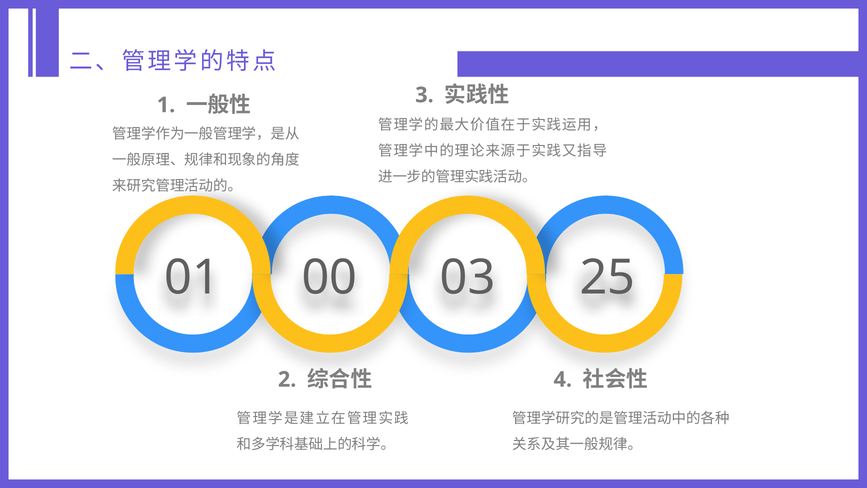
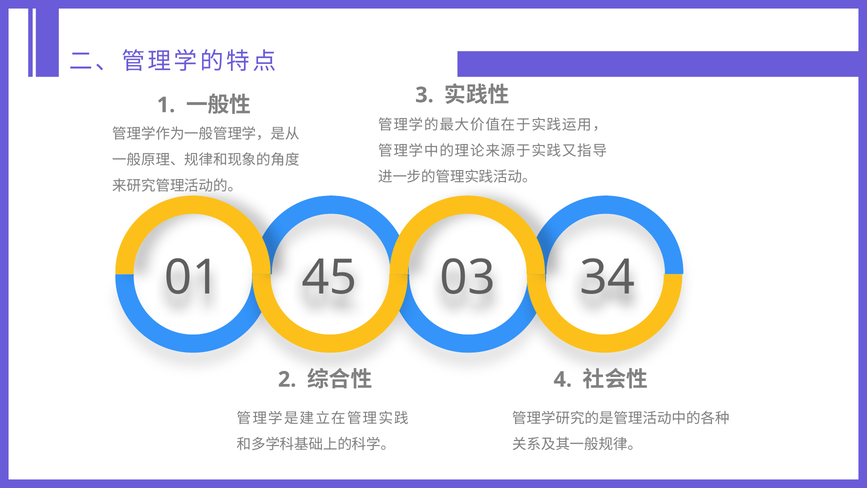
00: 00 -> 45
25: 25 -> 34
